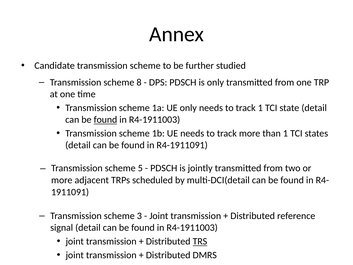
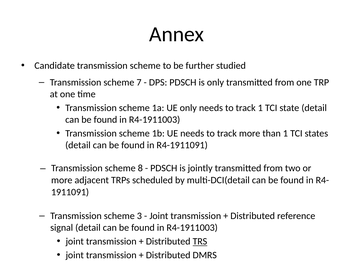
8: 8 -> 7
found at (105, 120) underline: present -> none
5: 5 -> 8
